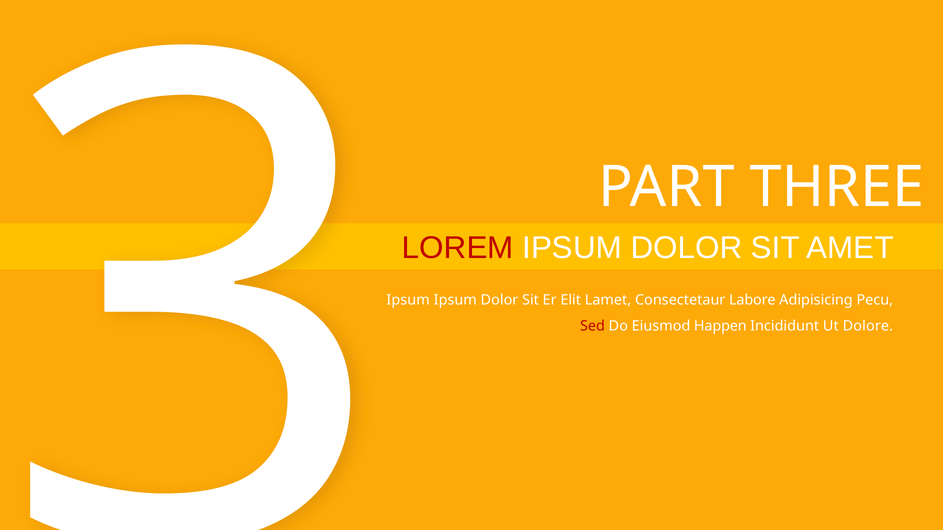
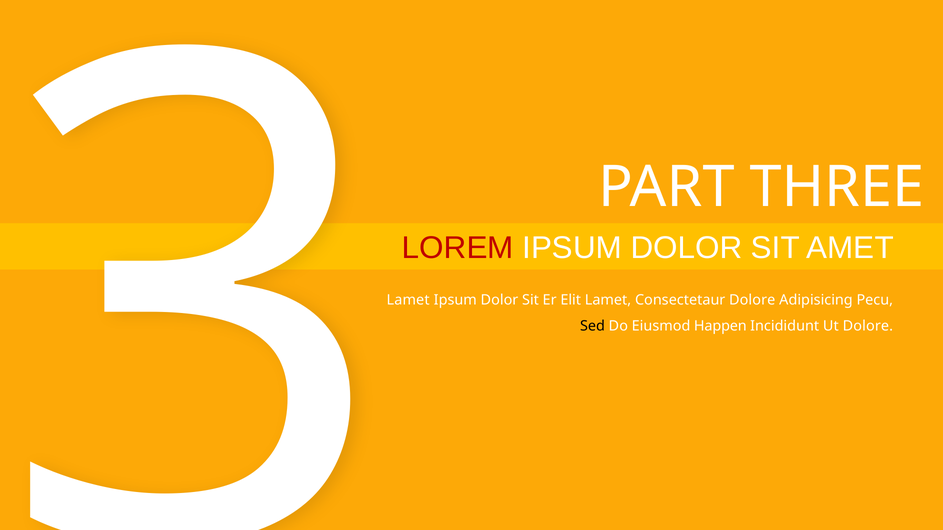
Ipsum at (408, 300): Ipsum -> Lamet
Consectetaur Labore: Labore -> Dolore
Sed colour: red -> black
